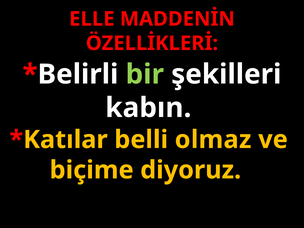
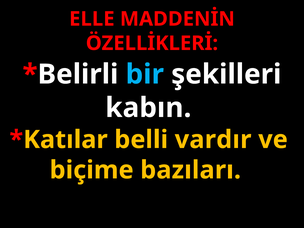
bir colour: light green -> light blue
olmaz: olmaz -> vardır
diyoruz: diyoruz -> bazıları
